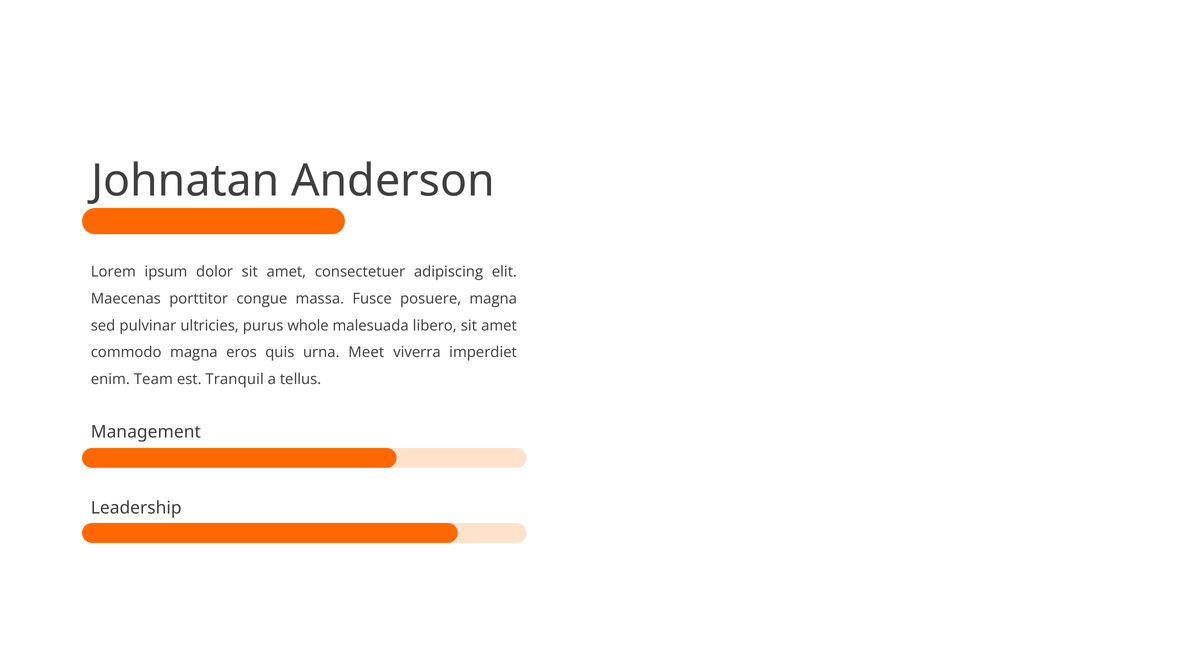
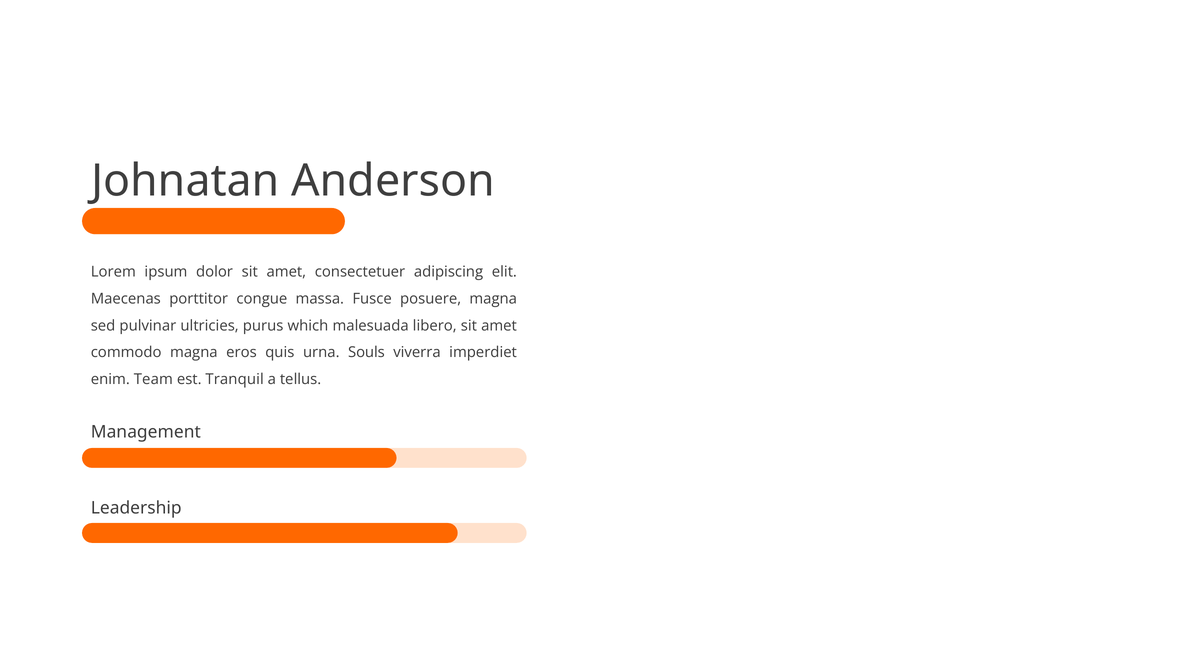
whole: whole -> which
Meet: Meet -> Souls
